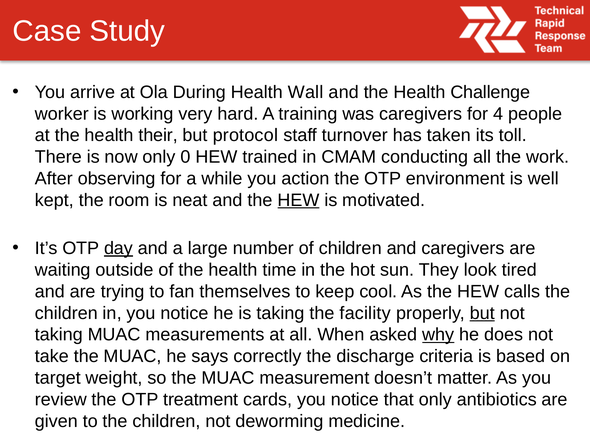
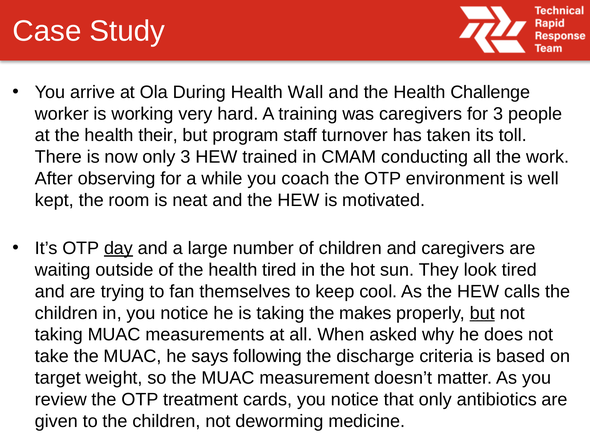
for 4: 4 -> 3
protocol: protocol -> program
only 0: 0 -> 3
action: action -> coach
HEW at (298, 200) underline: present -> none
health time: time -> tired
facility: facility -> makes
why underline: present -> none
correctly: correctly -> following
